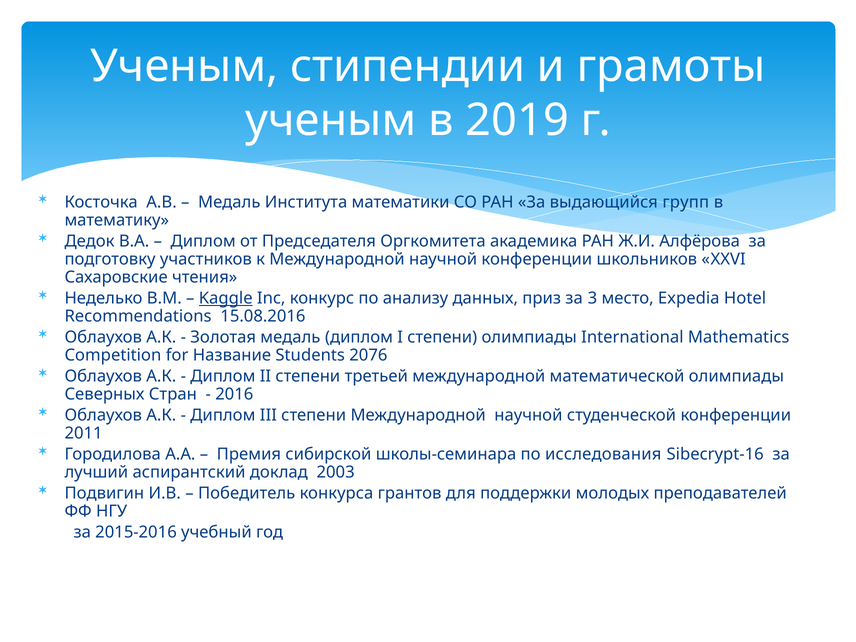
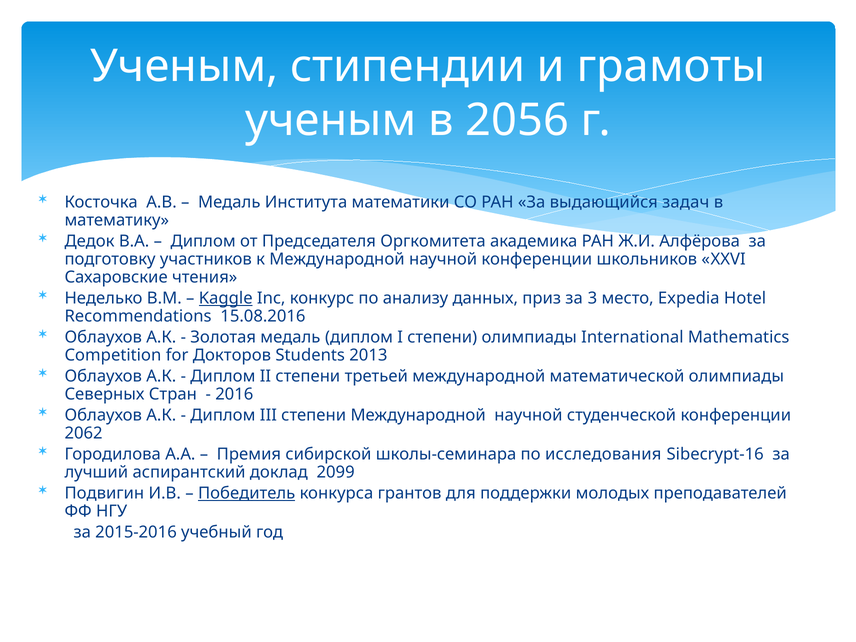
2019: 2019 -> 2056
групп: групп -> задач
Название: Название -> Докторов
2076: 2076 -> 2013
2011: 2011 -> 2062
2003: 2003 -> 2099
Победитель underline: none -> present
